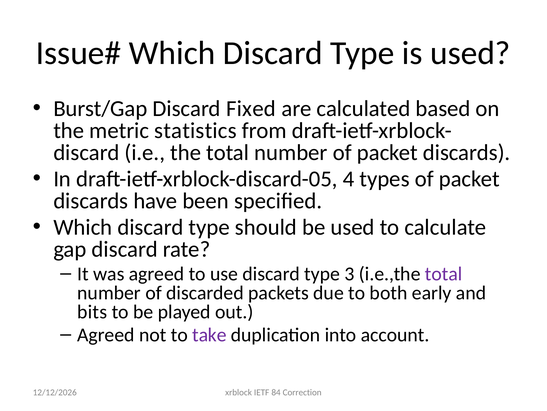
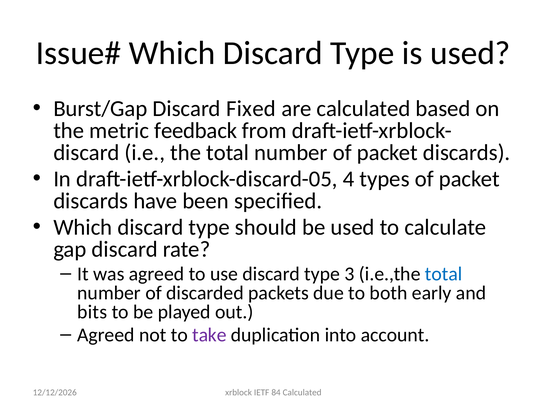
statistics: statistics -> feedback
total at (444, 273) colour: purple -> blue
84 Correction: Correction -> Calculated
